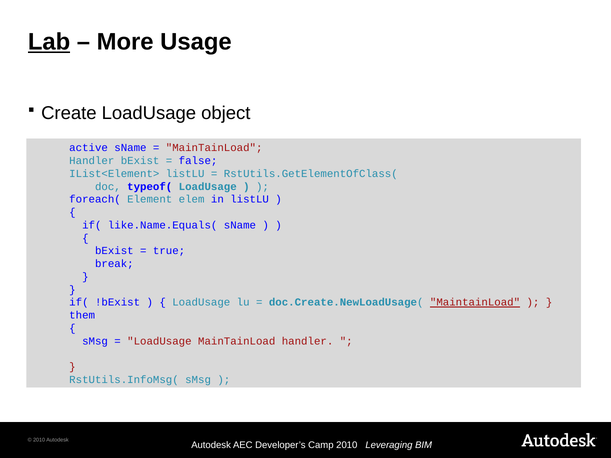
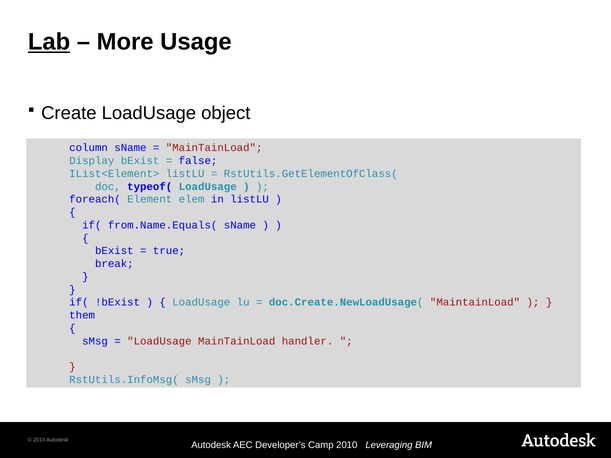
active: active -> column
Handler at (92, 161): Handler -> Display
like.Name.Equals(: like.Name.Equals( -> from.Name.Equals(
MaintainLoad at (475, 302) underline: present -> none
